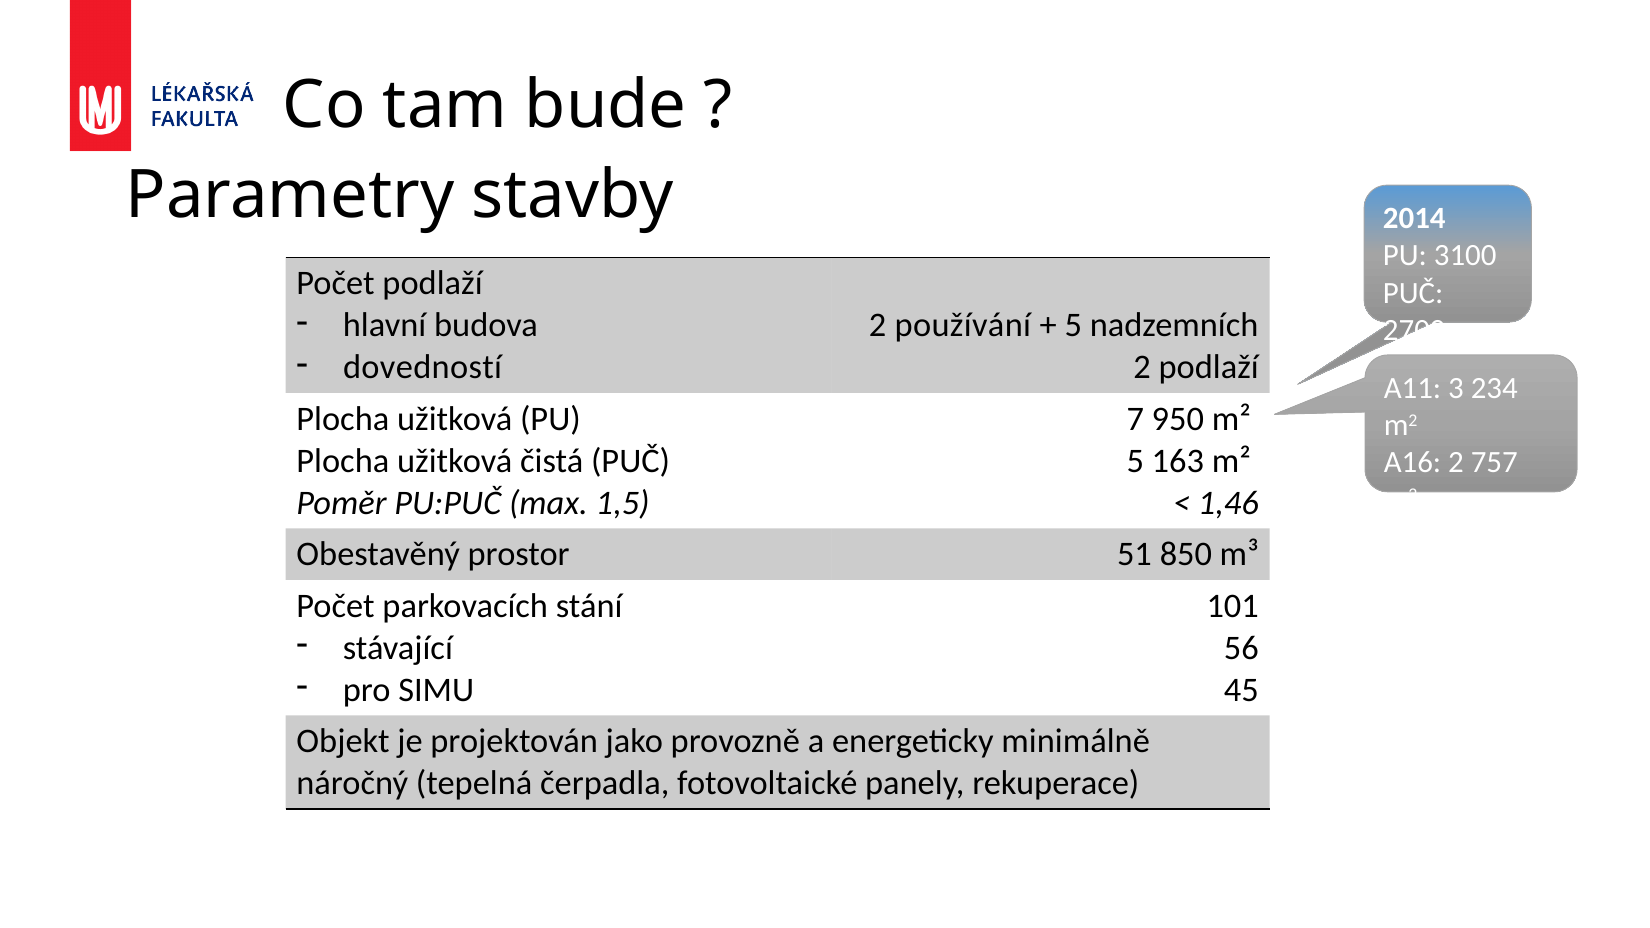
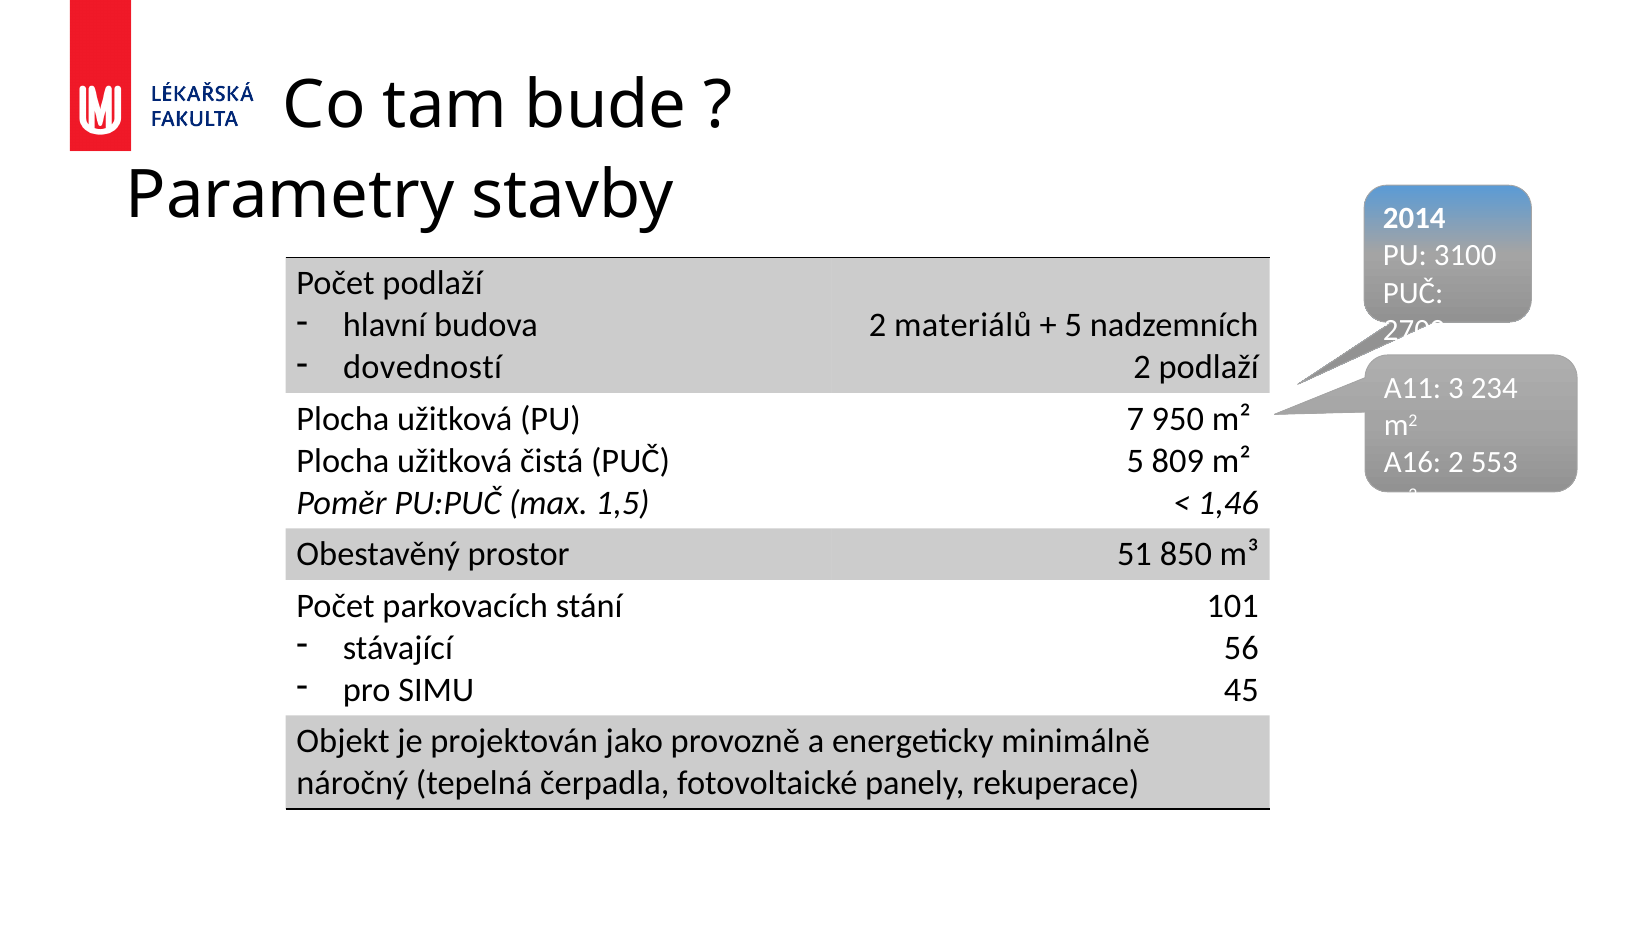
používání: používání -> materiálů
163: 163 -> 809
757: 757 -> 553
